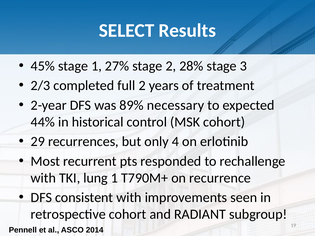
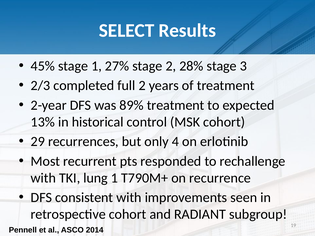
89% necessary: necessary -> treatment
44%: 44% -> 13%
